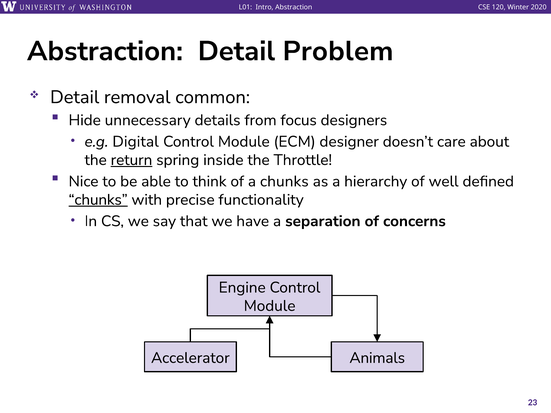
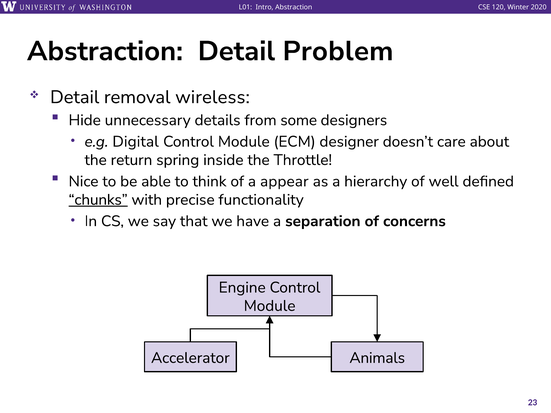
common: common -> wireless
focus: focus -> some
return underline: present -> none
a chunks: chunks -> appear
